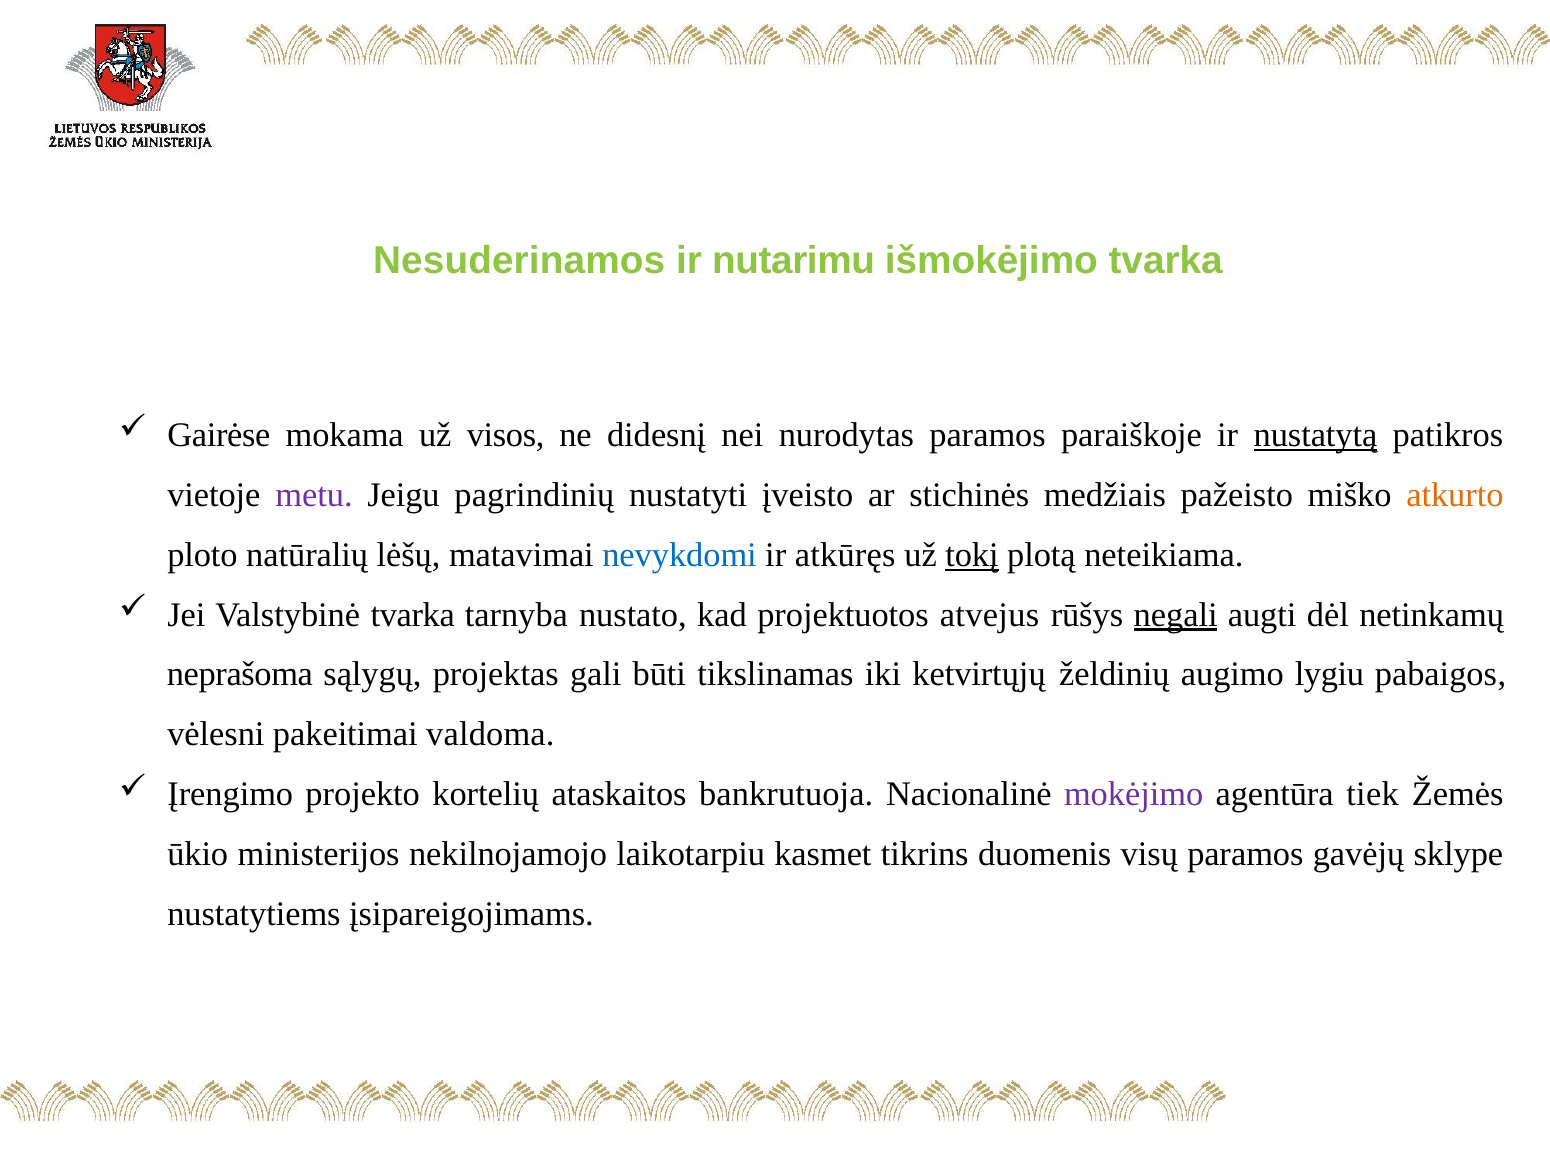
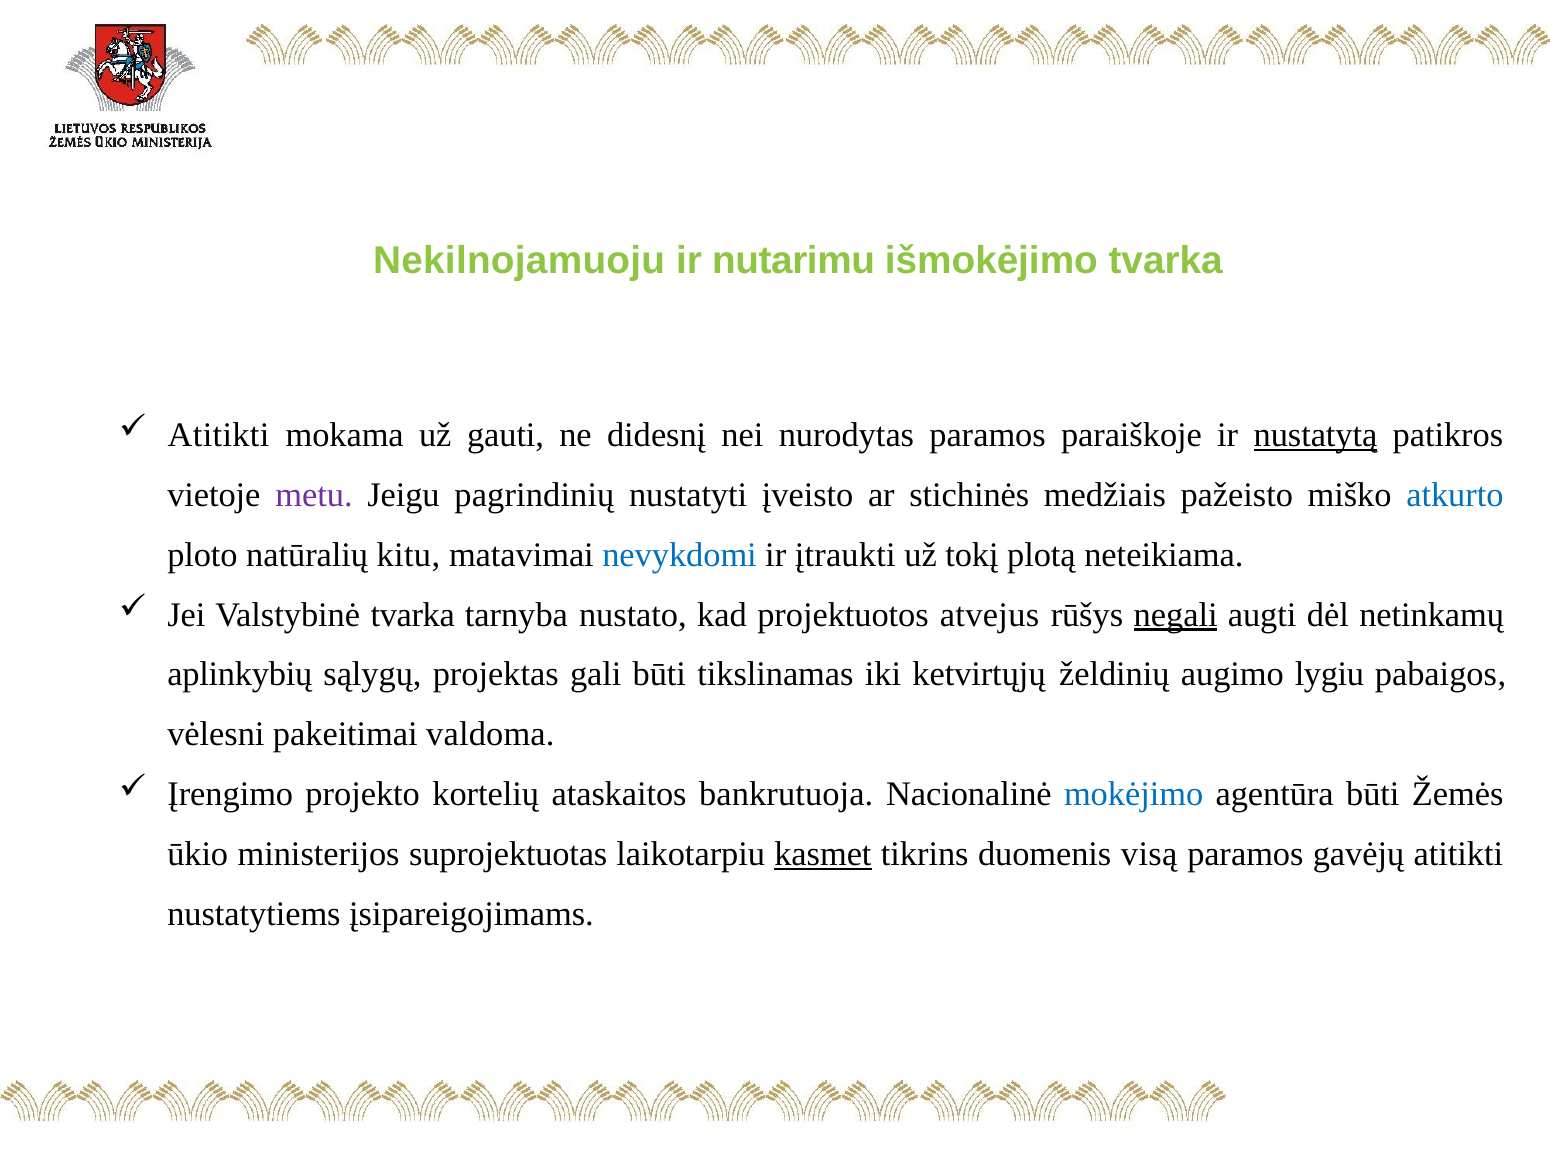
Nesuderinamos: Nesuderinamos -> Nekilnojamuoju
Gairėse at (219, 435): Gairėse -> Atitikti
visos: visos -> gauti
atkurto colour: orange -> blue
lėšų: lėšų -> kitu
atkūręs: atkūręs -> įtraukti
tokį underline: present -> none
neprašoma: neprašoma -> aplinkybių
mokėjimo colour: purple -> blue
agentūra tiek: tiek -> būti
nekilnojamojo: nekilnojamojo -> suprojektuotas
kasmet underline: none -> present
visų: visų -> visą
gavėjų sklype: sklype -> atitikti
